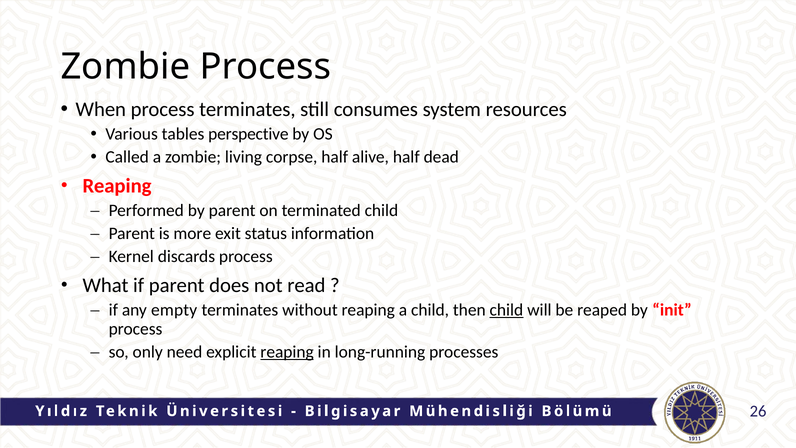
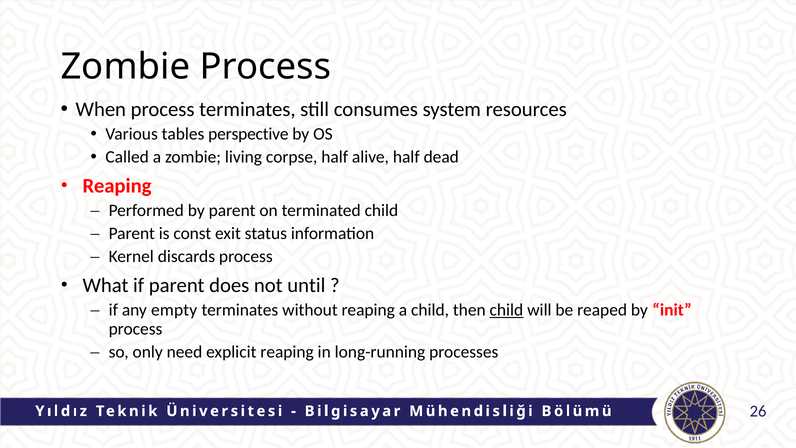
more: more -> const
read: read -> until
reaping at (287, 352) underline: present -> none
